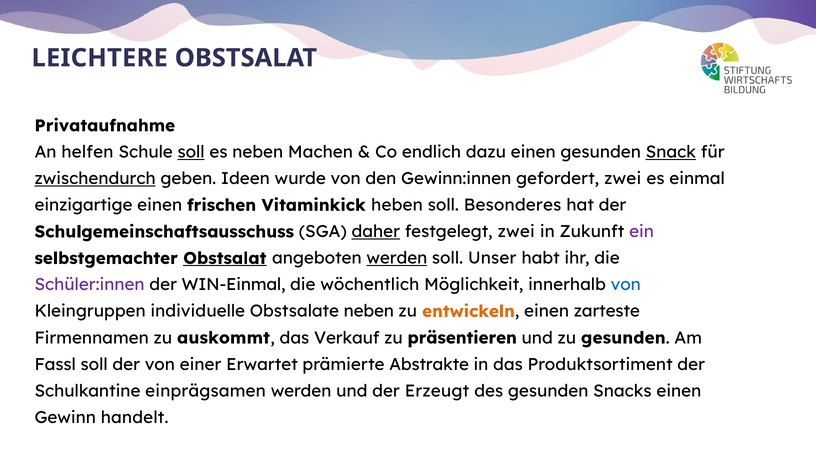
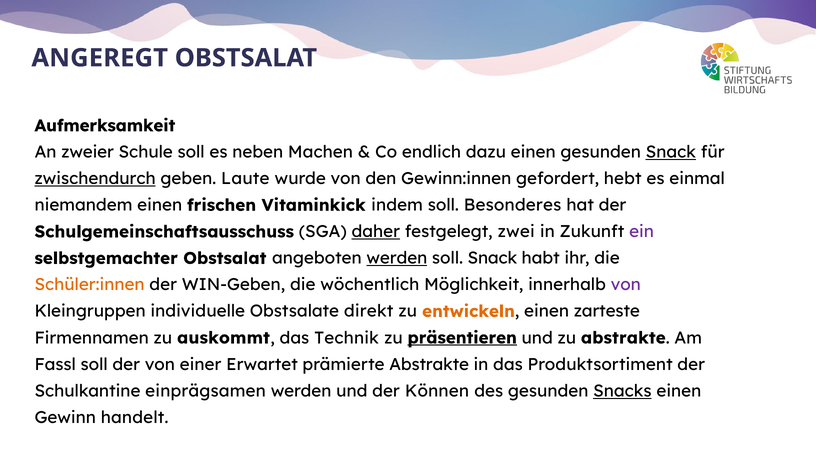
LEICHTERE: LEICHTERE -> ANGEREGT
Privataufnahme: Privataufnahme -> Aufmerksamkeit
helfen: helfen -> zweier
soll at (191, 152) underline: present -> none
Ideen: Ideen -> Laute
gefordert zwei: zwei -> hebt
einzigartige: einzigartige -> niemandem
heben: heben -> indem
Obstsalat at (225, 258) underline: present -> none
soll Unser: Unser -> Snack
Schüler:innen colour: purple -> orange
WIN-Einmal: WIN-Einmal -> WIN-Geben
von at (626, 285) colour: blue -> purple
Obstsalate neben: neben -> direkt
Verkauf: Verkauf -> Technik
präsentieren underline: none -> present
zu gesunden: gesunden -> abstrakte
Erzeugt: Erzeugt -> Können
Snacks underline: none -> present
